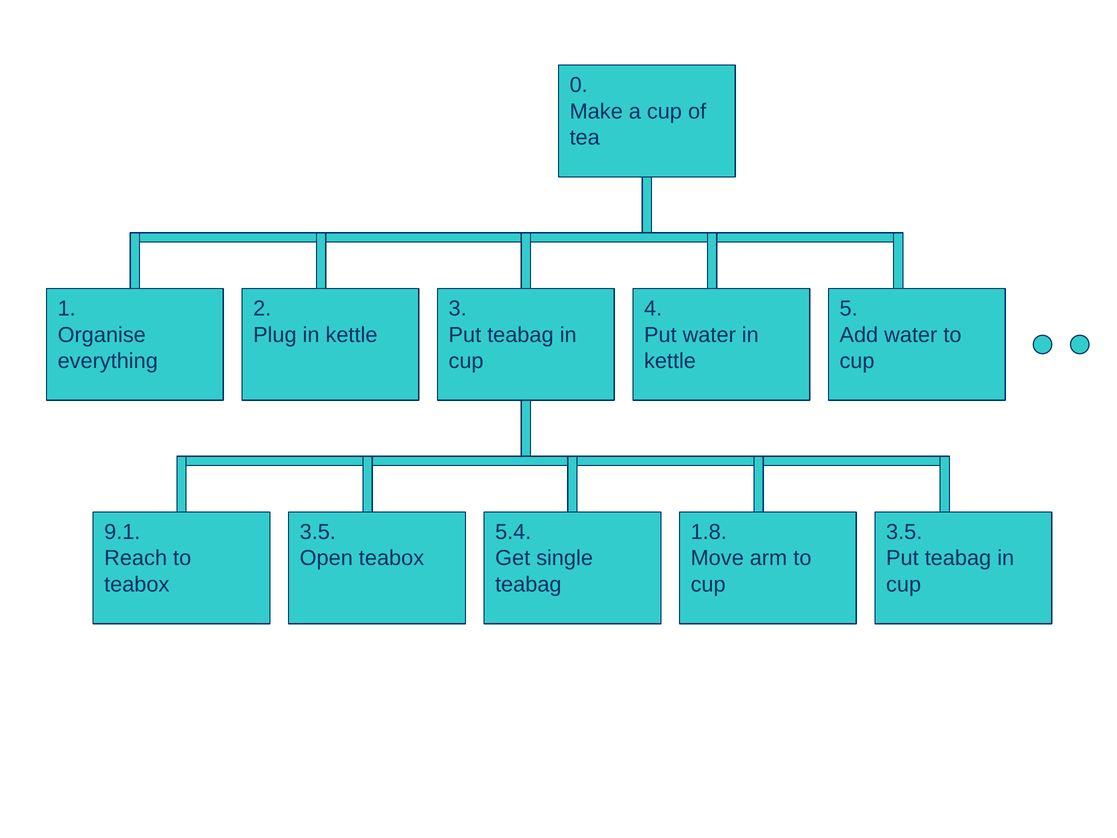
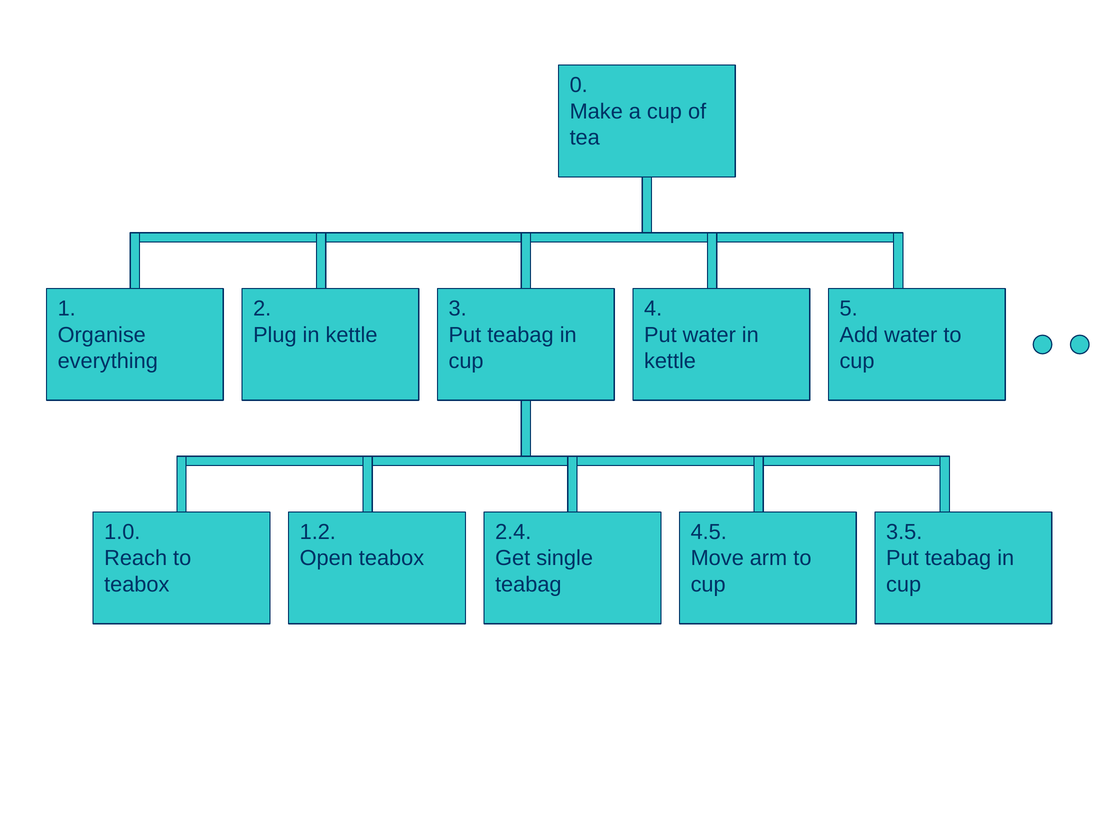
9.1: 9.1 -> 1.0
3.5 at (318, 532): 3.5 -> 1.2
5.4: 5.4 -> 2.4
1.8: 1.8 -> 4.5
